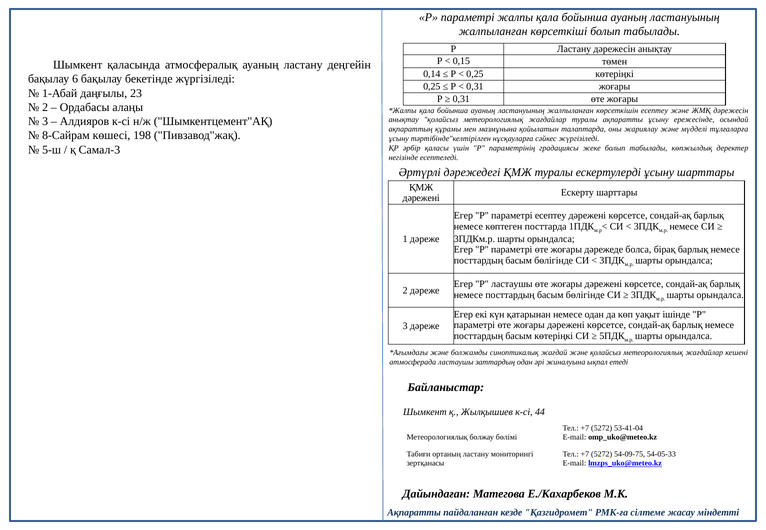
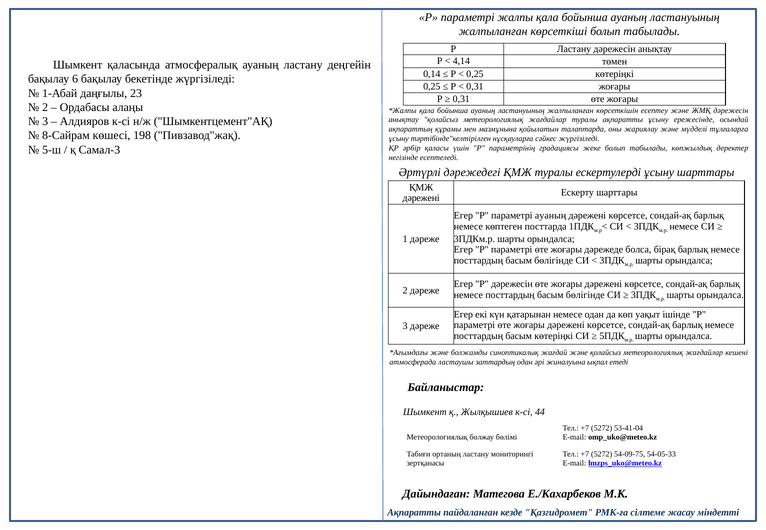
0,15: 0,15 -> 4,14
параметрі есептеу: есептеу -> ауаның
Р ластаушы: ластаушы -> дәрежесін
